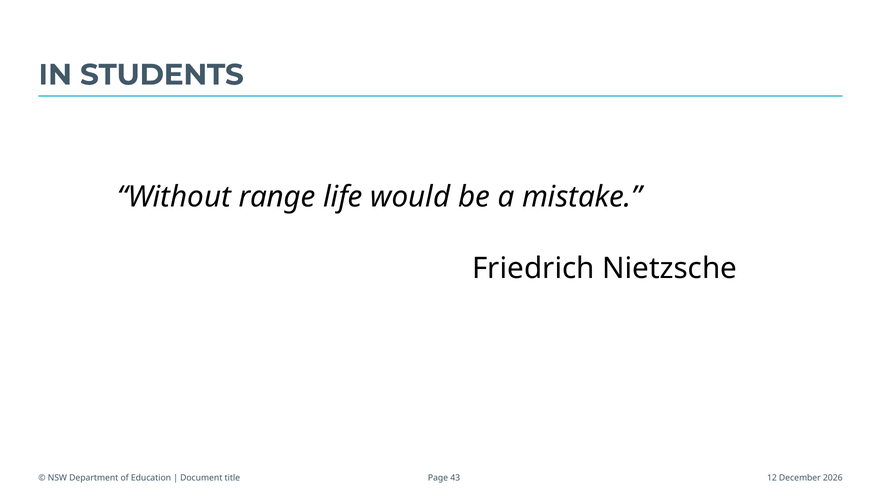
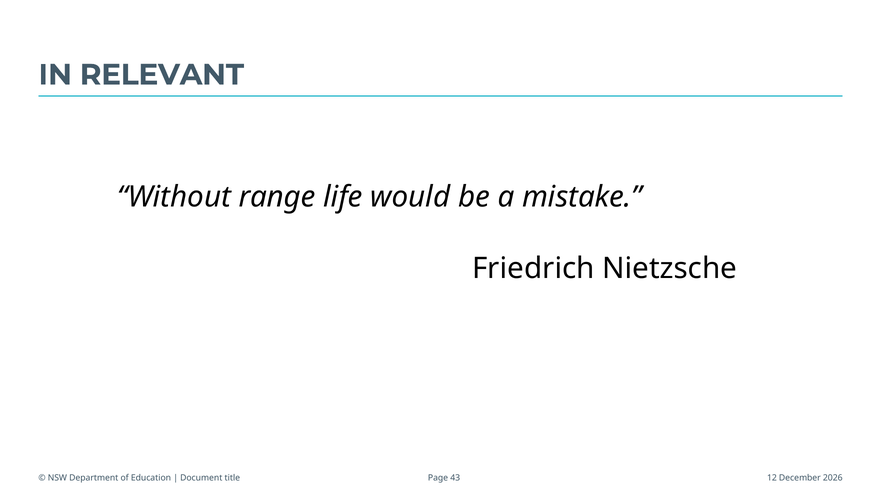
STUDENTS: STUDENTS -> RELEVANT
